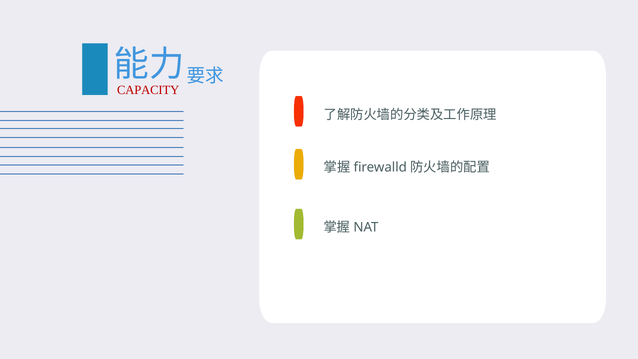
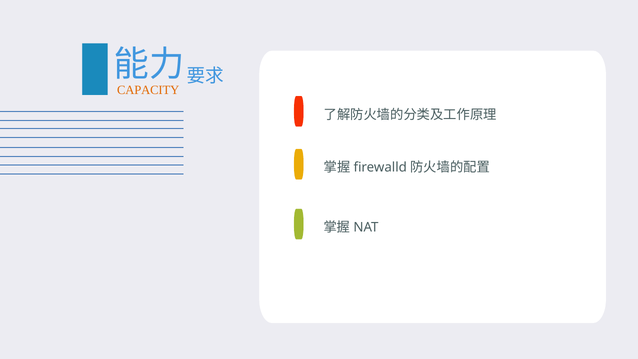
CAPACITY colour: red -> orange
